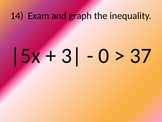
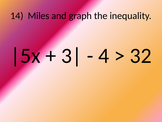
Exam: Exam -> Miles
0: 0 -> 4
37: 37 -> 32
